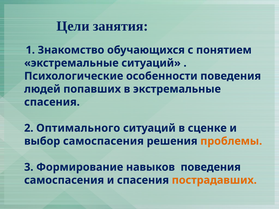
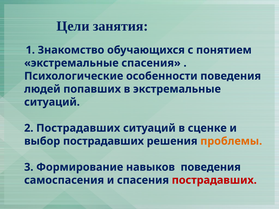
экстремальные ситуаций: ситуаций -> спасения
спасения at (52, 102): спасения -> ситуаций
2 Оптимального: Оптимального -> Пострадавших
выбор самоспасения: самоспасения -> пострадавших
пострадавших at (214, 180) colour: orange -> red
